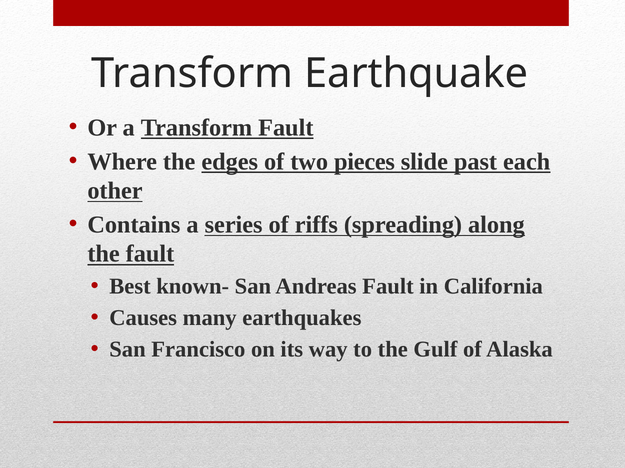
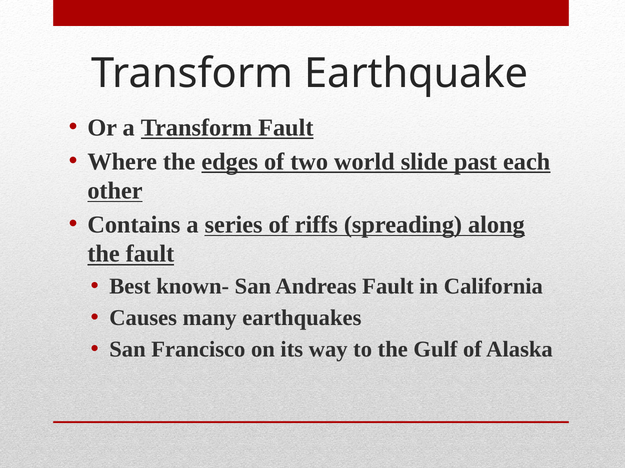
pieces: pieces -> world
